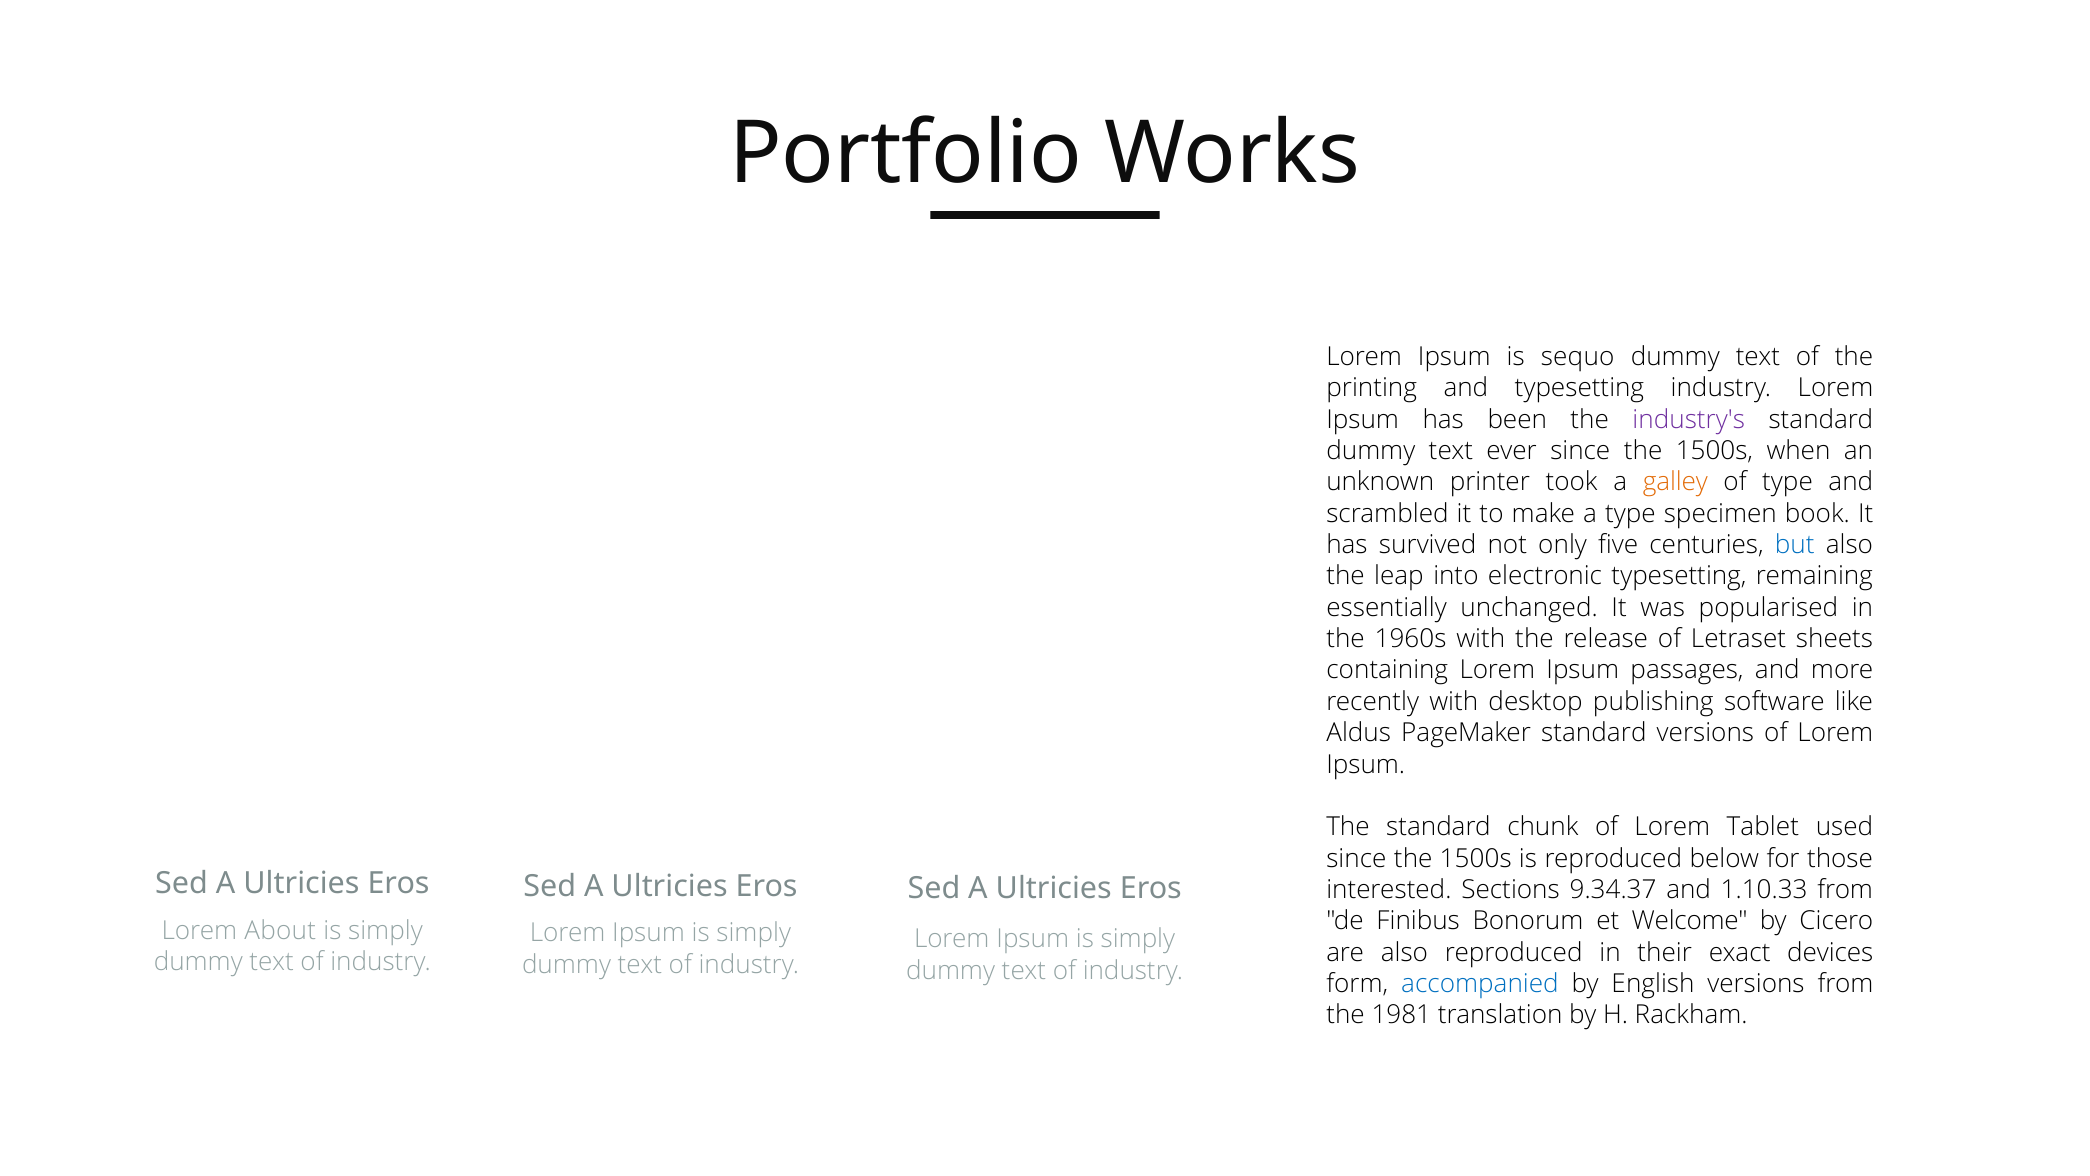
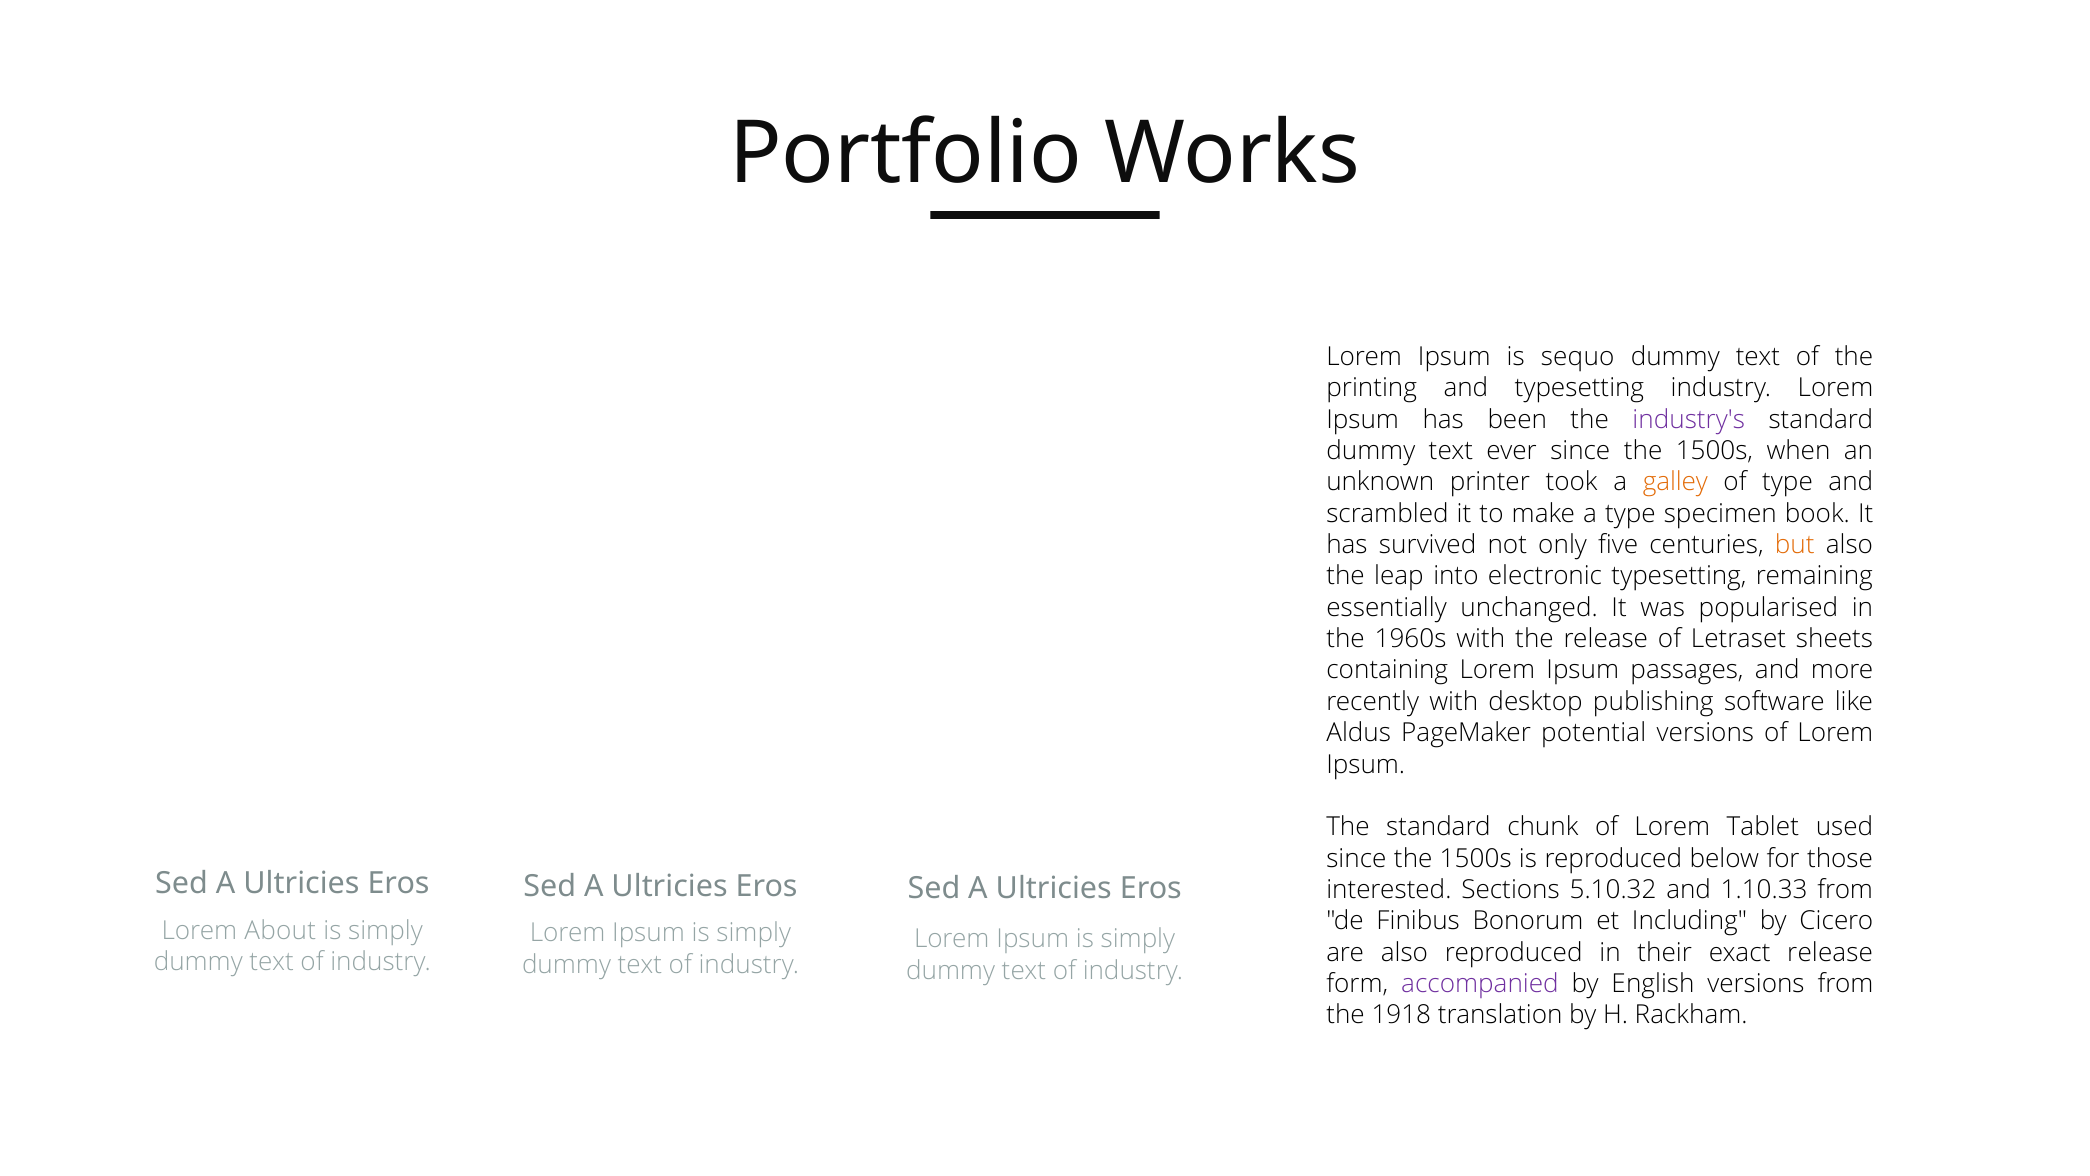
but colour: blue -> orange
PageMaker standard: standard -> potential
9.34.37: 9.34.37 -> 5.10.32
Welcome: Welcome -> Including
exact devices: devices -> release
accompanied colour: blue -> purple
1981: 1981 -> 1918
